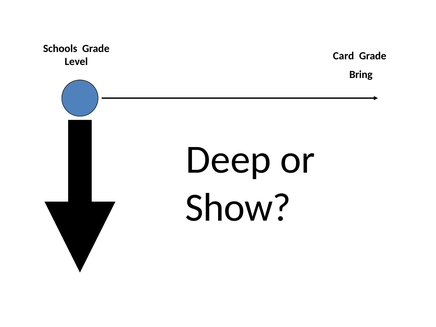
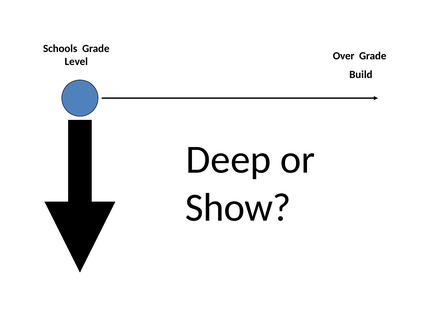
Card: Card -> Over
Bring: Bring -> Build
